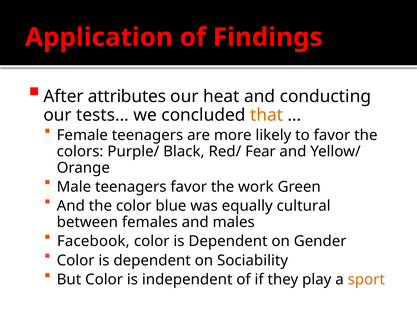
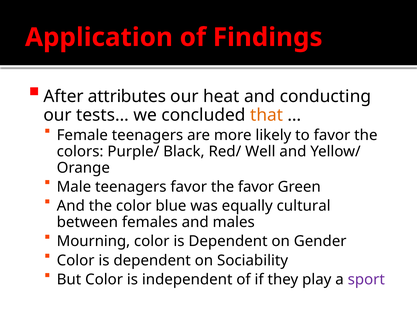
Fear: Fear -> Well
the work: work -> favor
Facebook: Facebook -> Mourning
sport colour: orange -> purple
